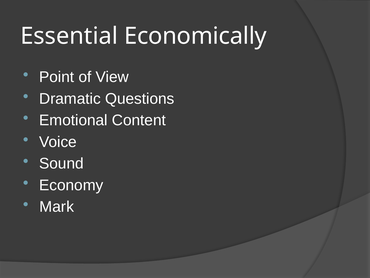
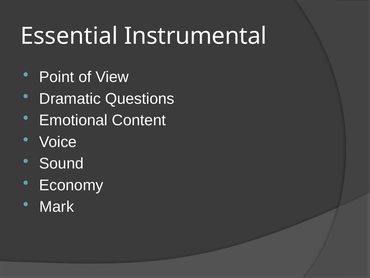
Economically: Economically -> Instrumental
